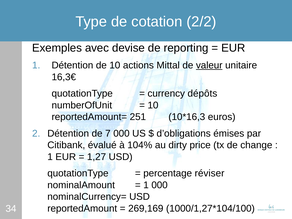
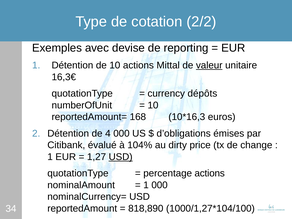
251: 251 -> 168
7: 7 -> 4
USD at (121, 157) underline: none -> present
percentage réviser: réviser -> actions
269,169: 269,169 -> 818,890
